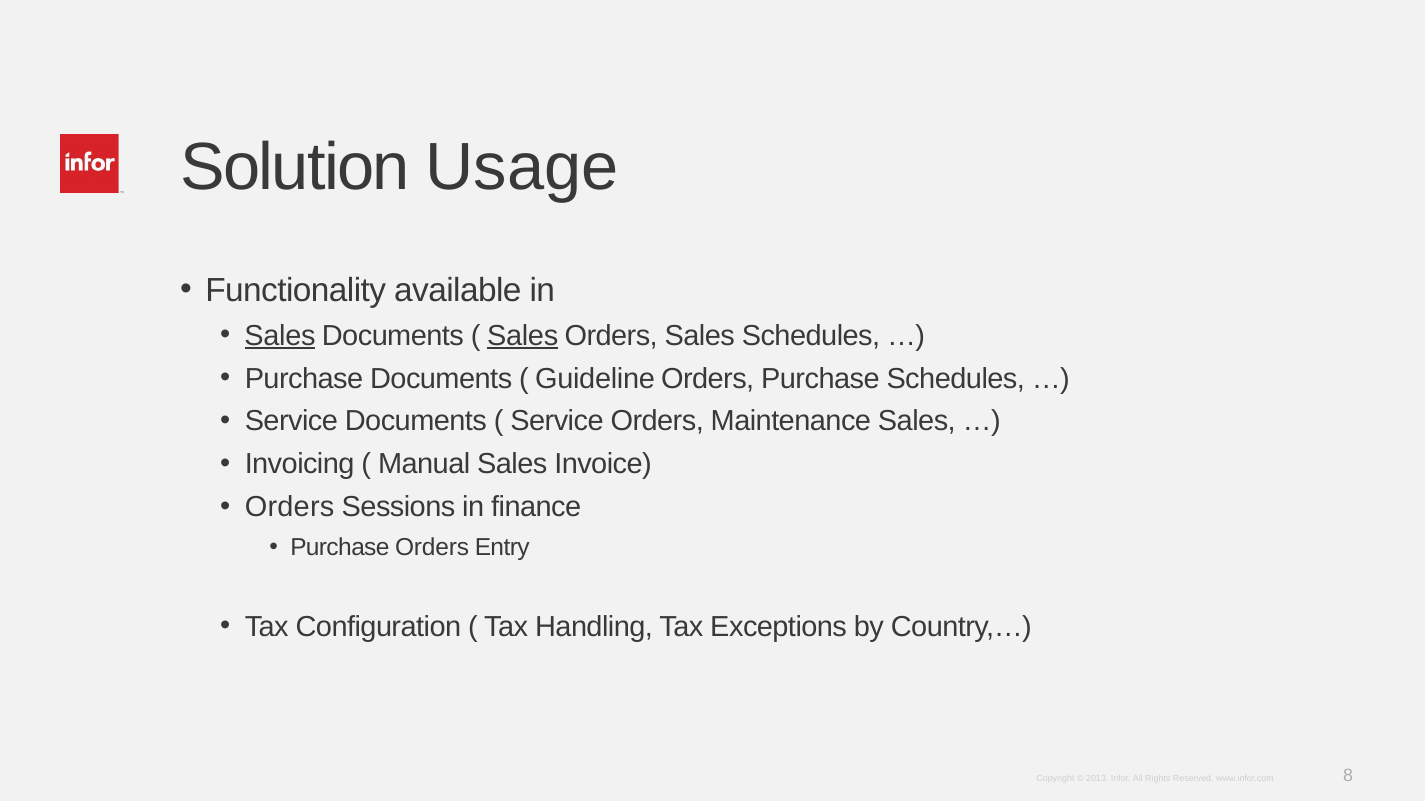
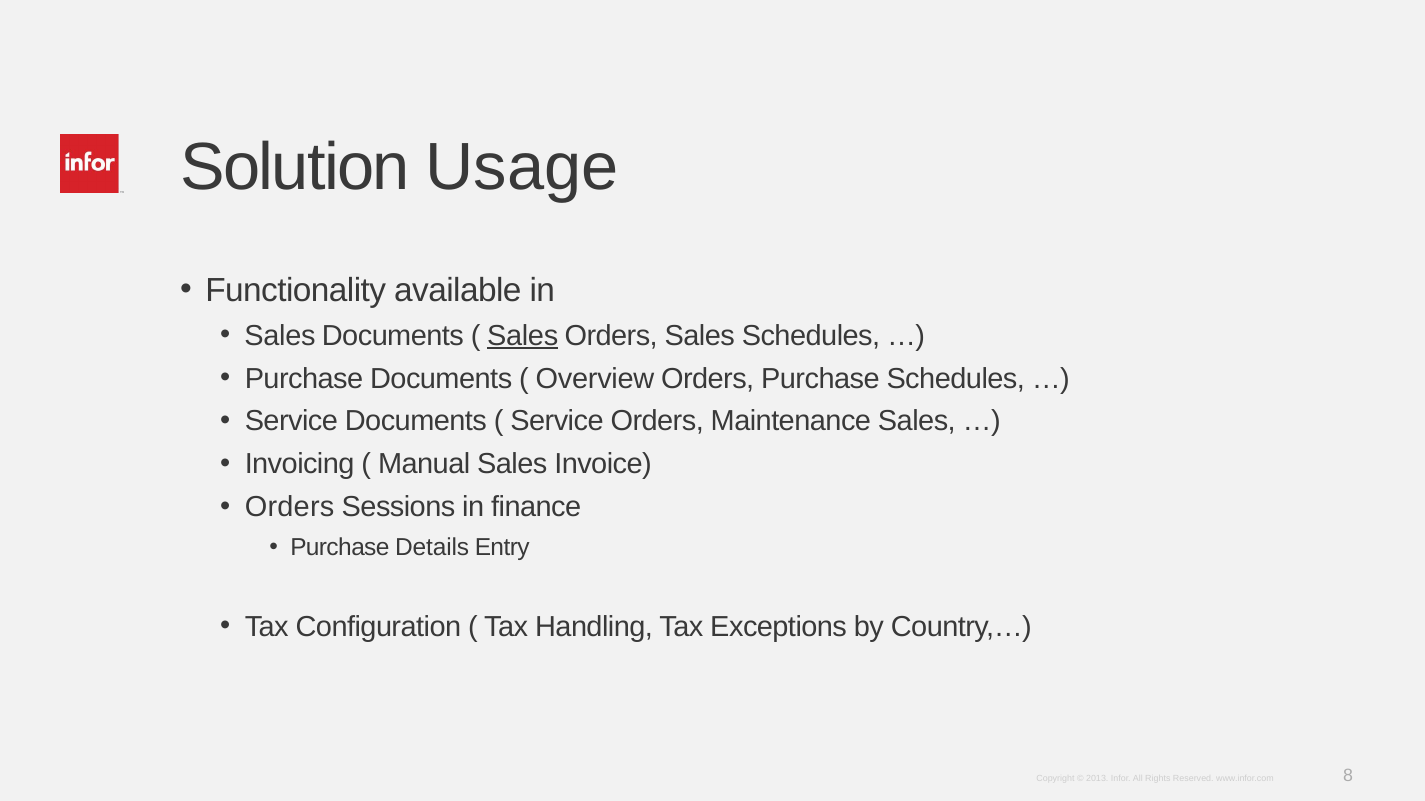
Sales at (280, 336) underline: present -> none
Guideline: Guideline -> Overview
Purchase Orders: Orders -> Details
